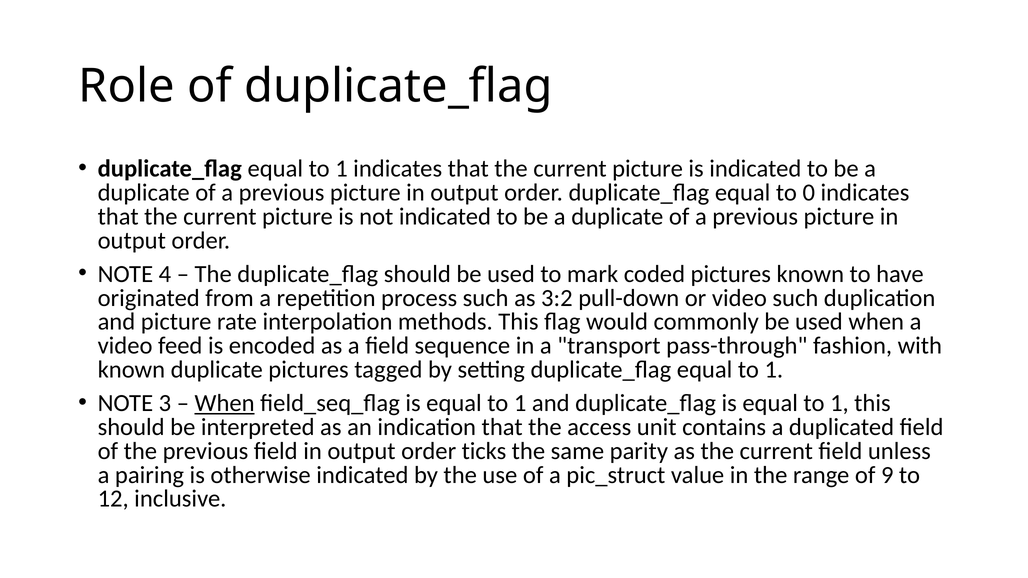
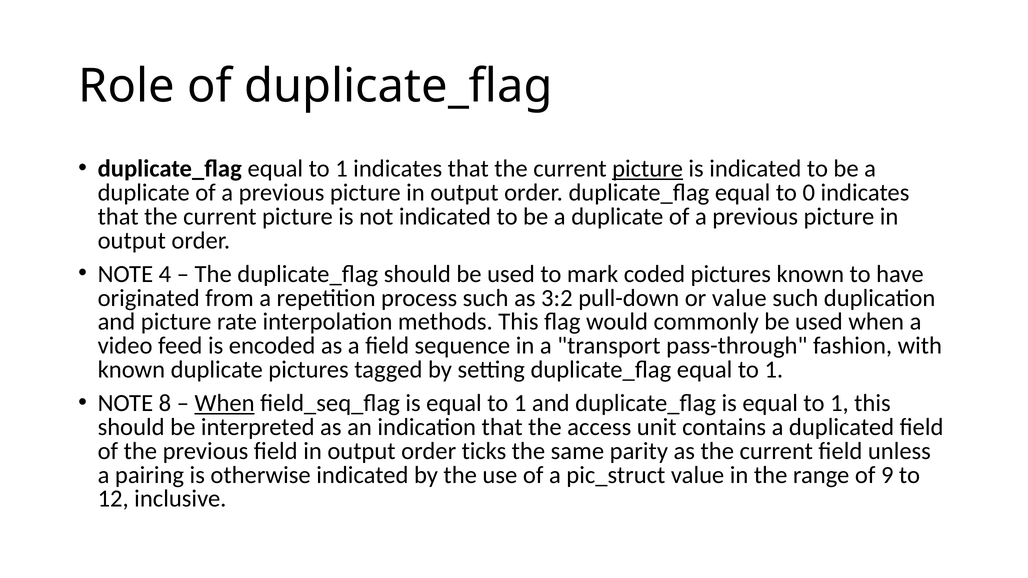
picture at (648, 169) underline: none -> present
or video: video -> value
3: 3 -> 8
